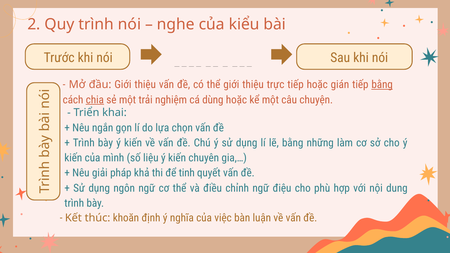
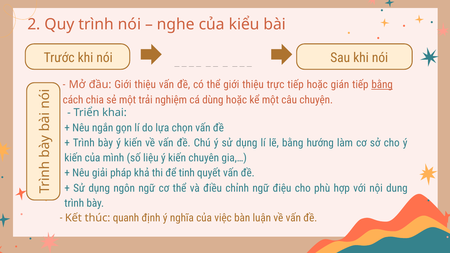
chia underline: present -> none
những: những -> hướng
khoăn: khoăn -> quanh
